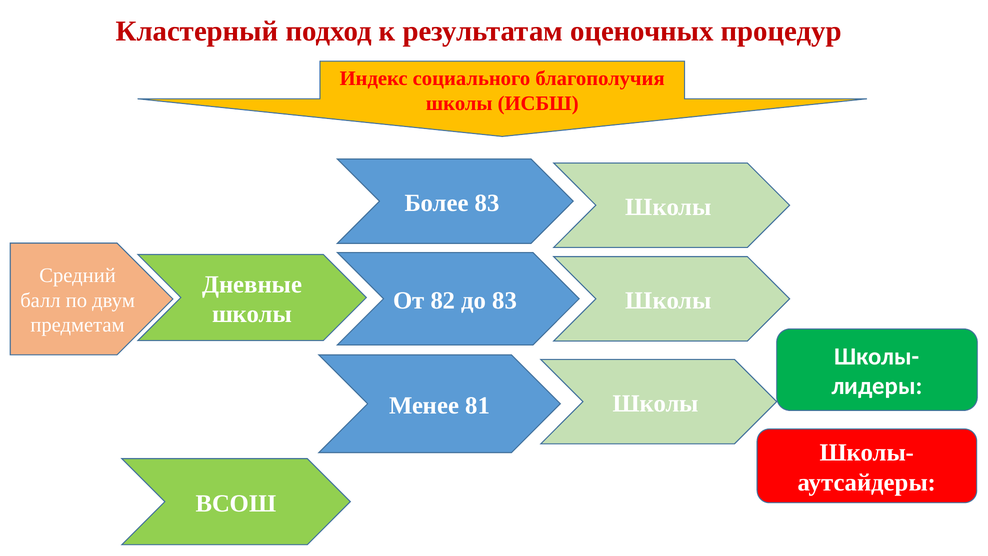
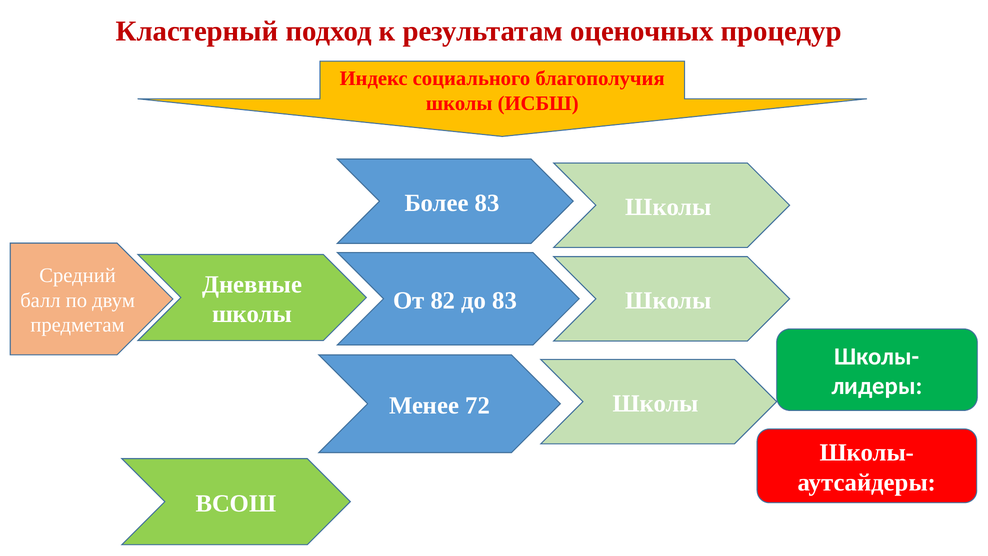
81: 81 -> 72
